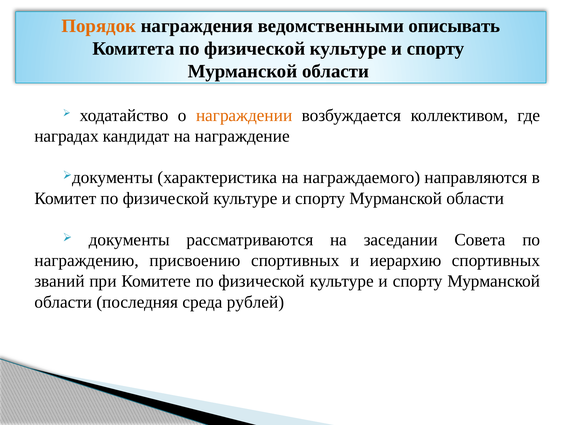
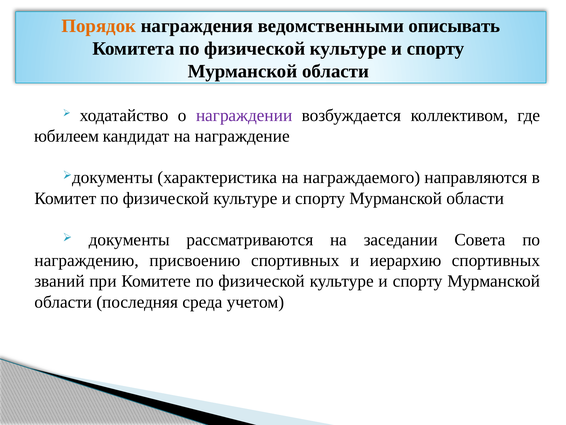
награждении colour: orange -> purple
наградах: наградах -> юбилеем
рублей: рублей -> учетом
